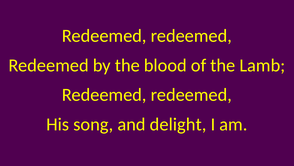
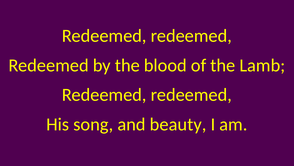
delight: delight -> beauty
